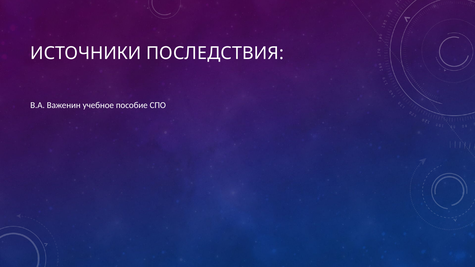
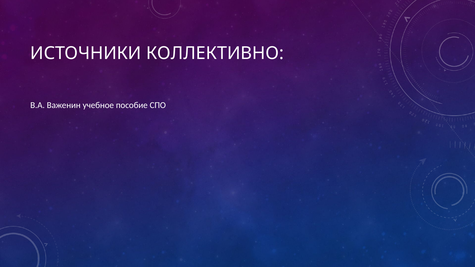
ПОСЛЕДСТВИЯ: ПОСЛЕДСТВИЯ -> КОЛЛЕКТИВНО
